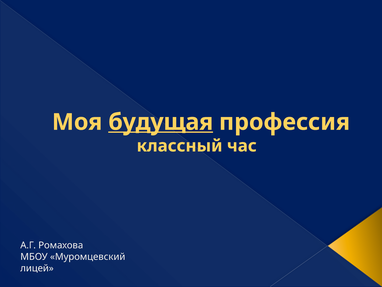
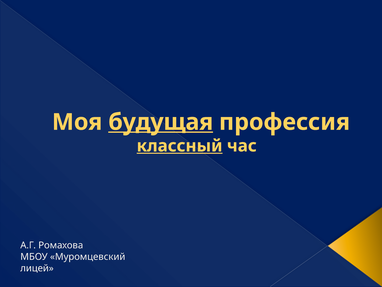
классный underline: none -> present
